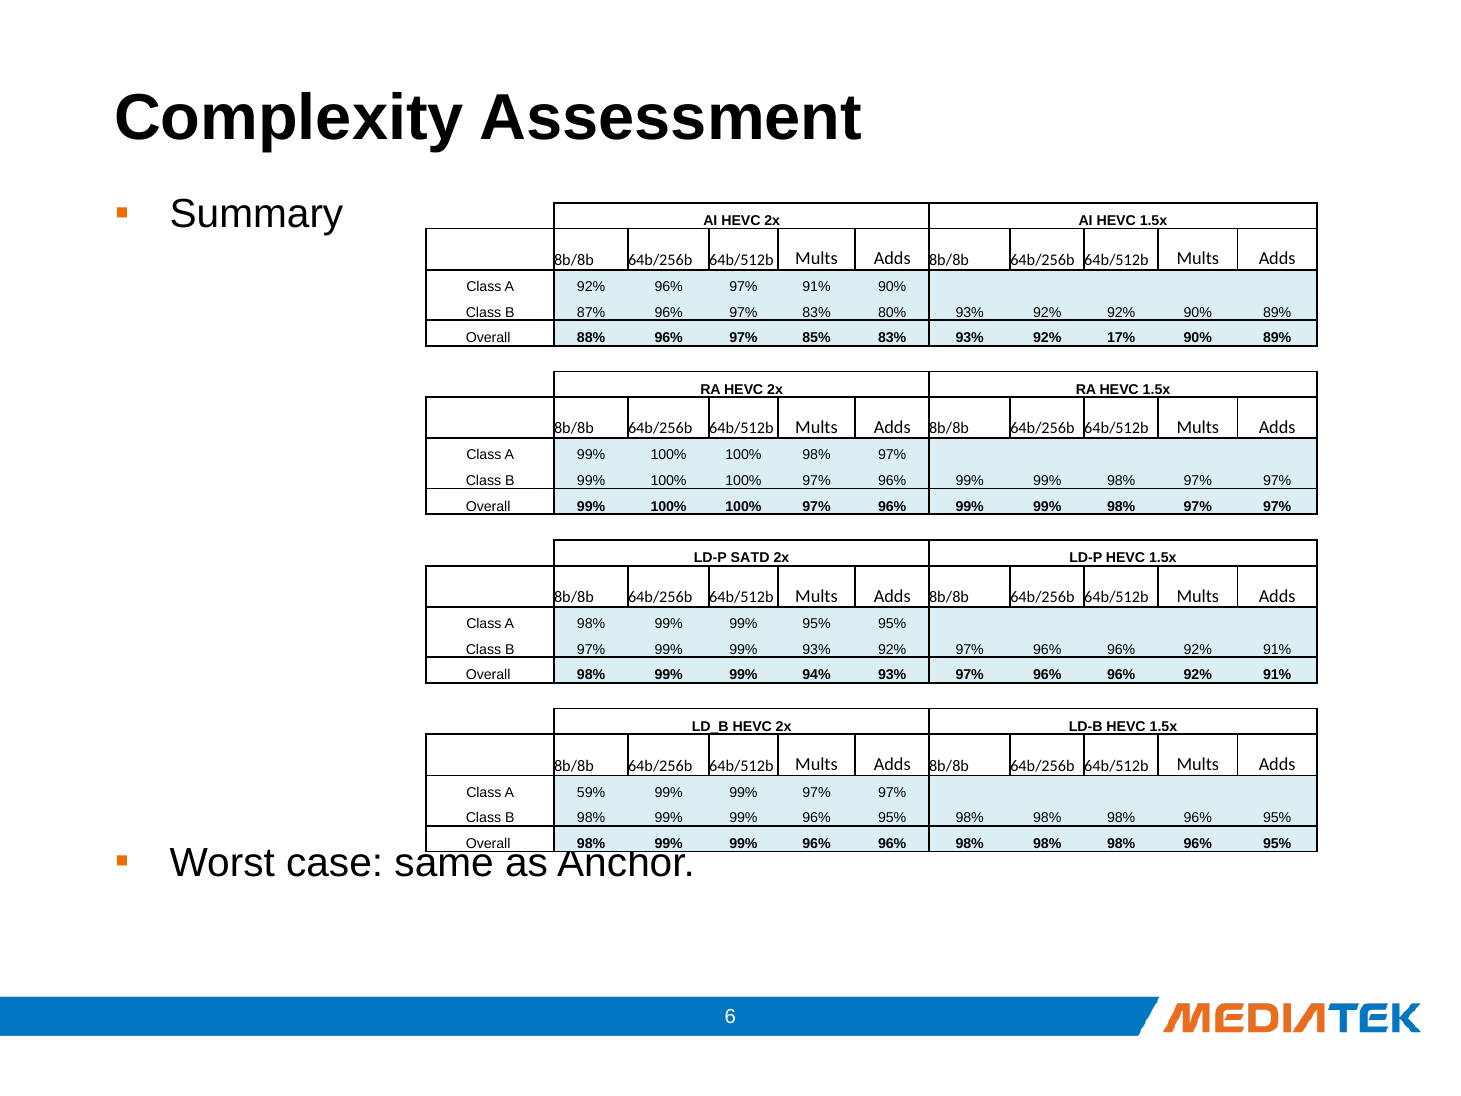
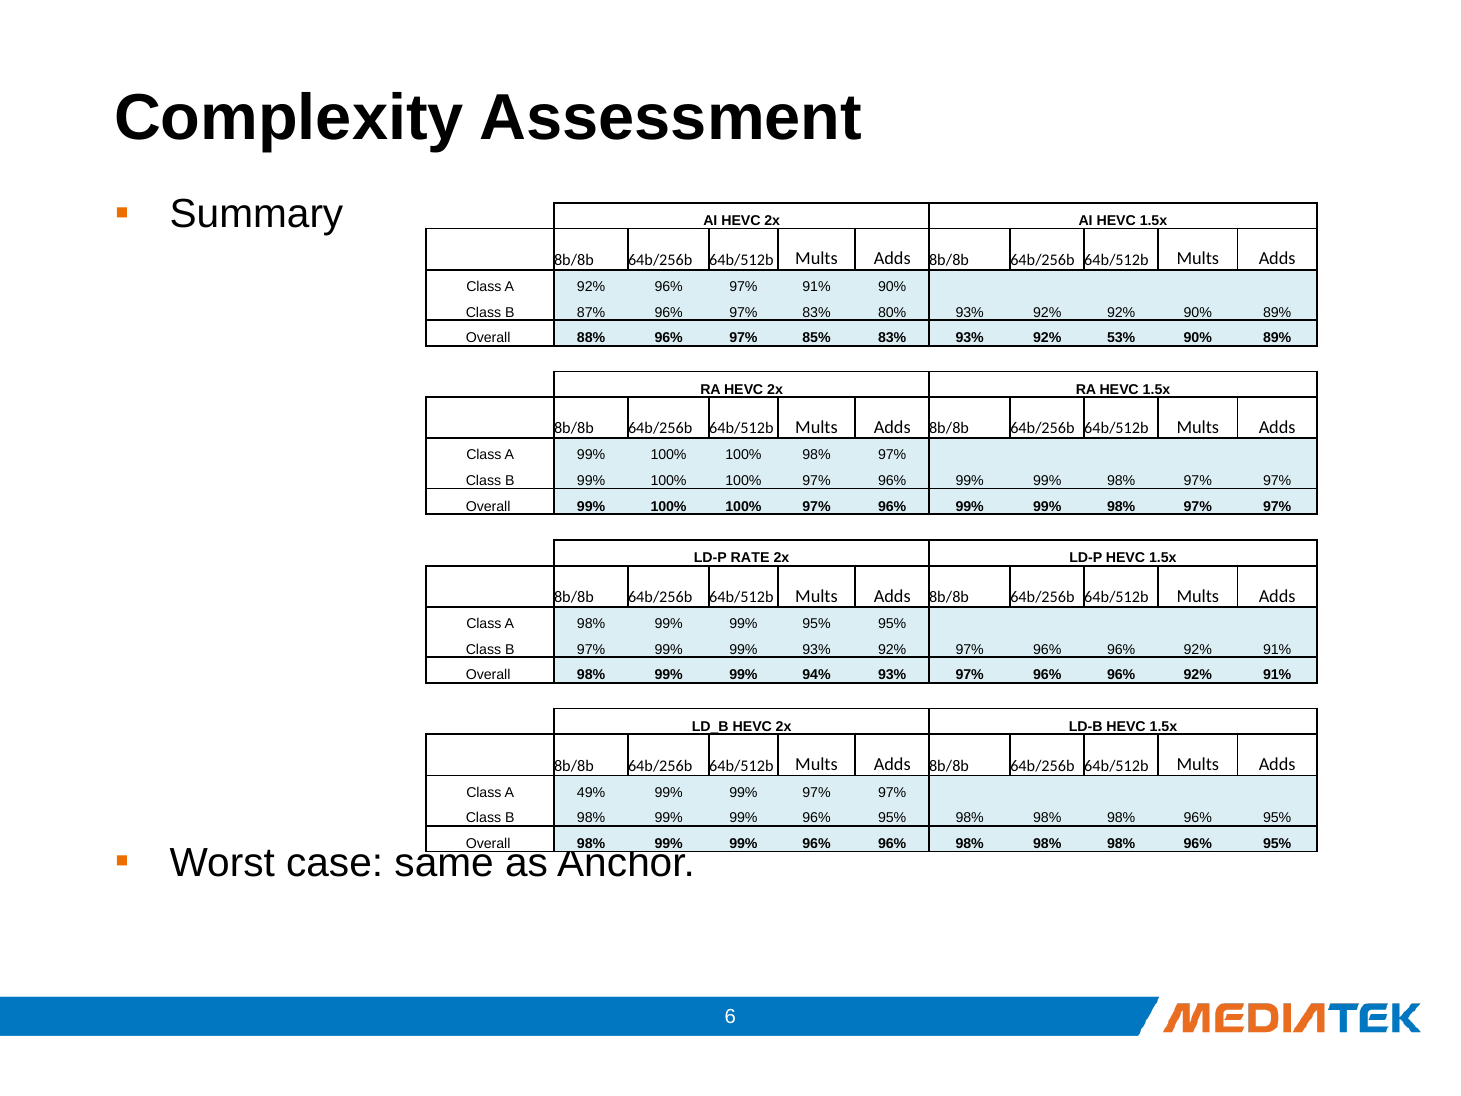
17%: 17% -> 53%
SATD: SATD -> RATE
59%: 59% -> 49%
